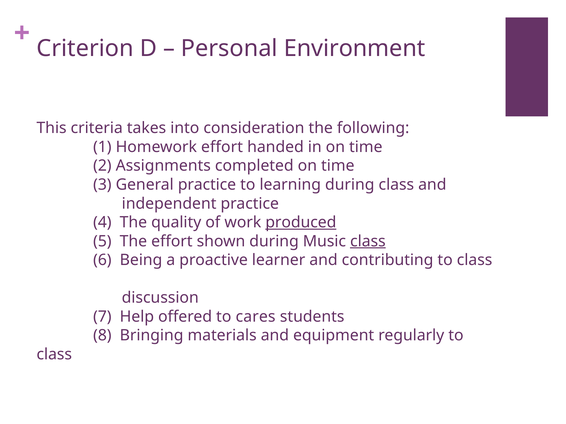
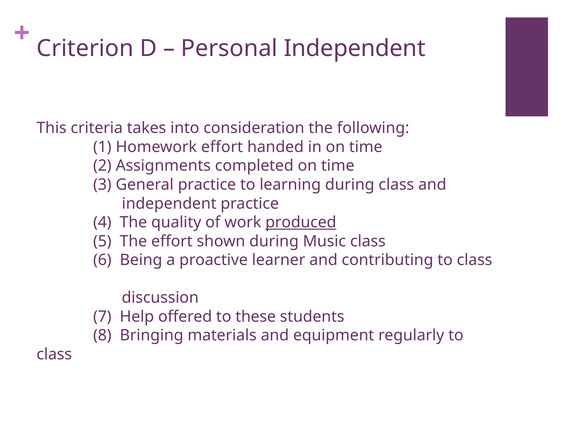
Personal Environment: Environment -> Independent
class at (368, 241) underline: present -> none
cares: cares -> these
